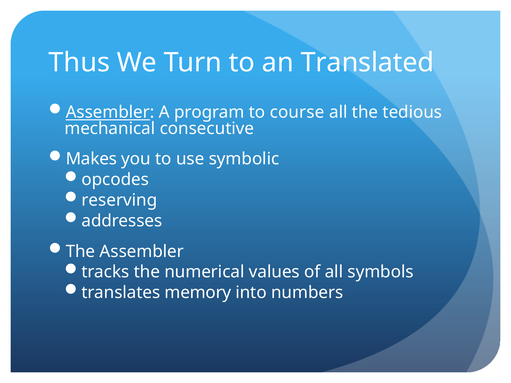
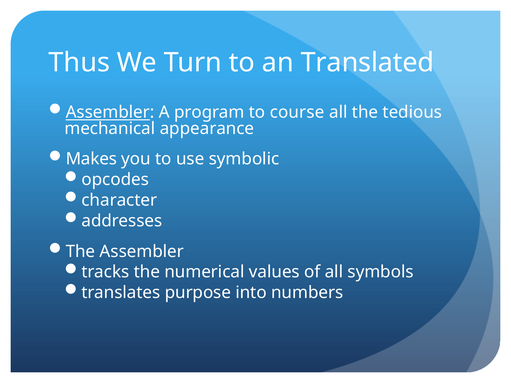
consecutive: consecutive -> appearance
reserving: reserving -> character
memory: memory -> purpose
